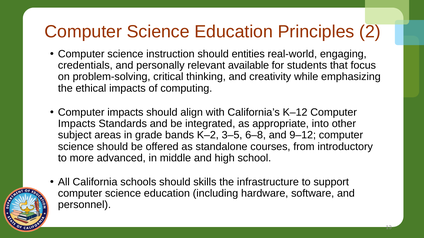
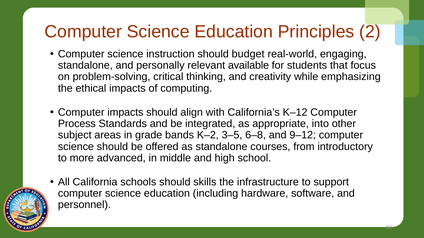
entities: entities -> budget
credentials at (85, 66): credentials -> standalone
Impacts at (77, 124): Impacts -> Process
